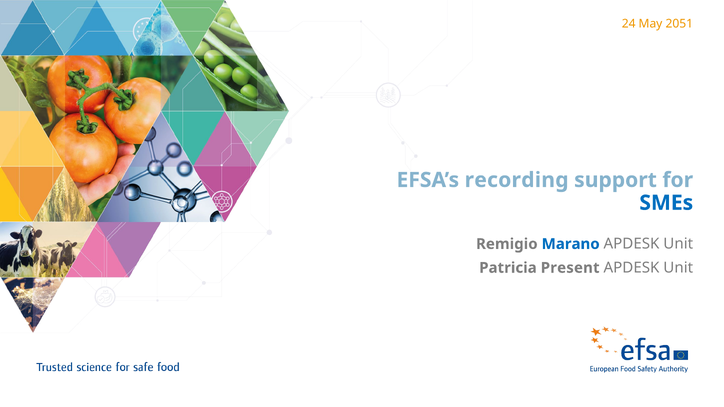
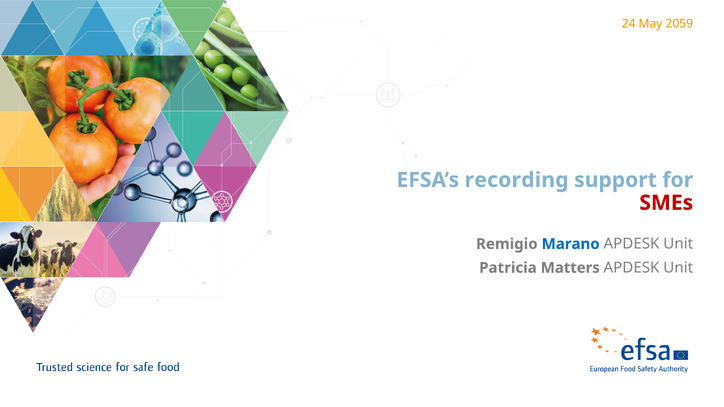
2051: 2051 -> 2059
SMEs colour: blue -> red
Present: Present -> Matters
